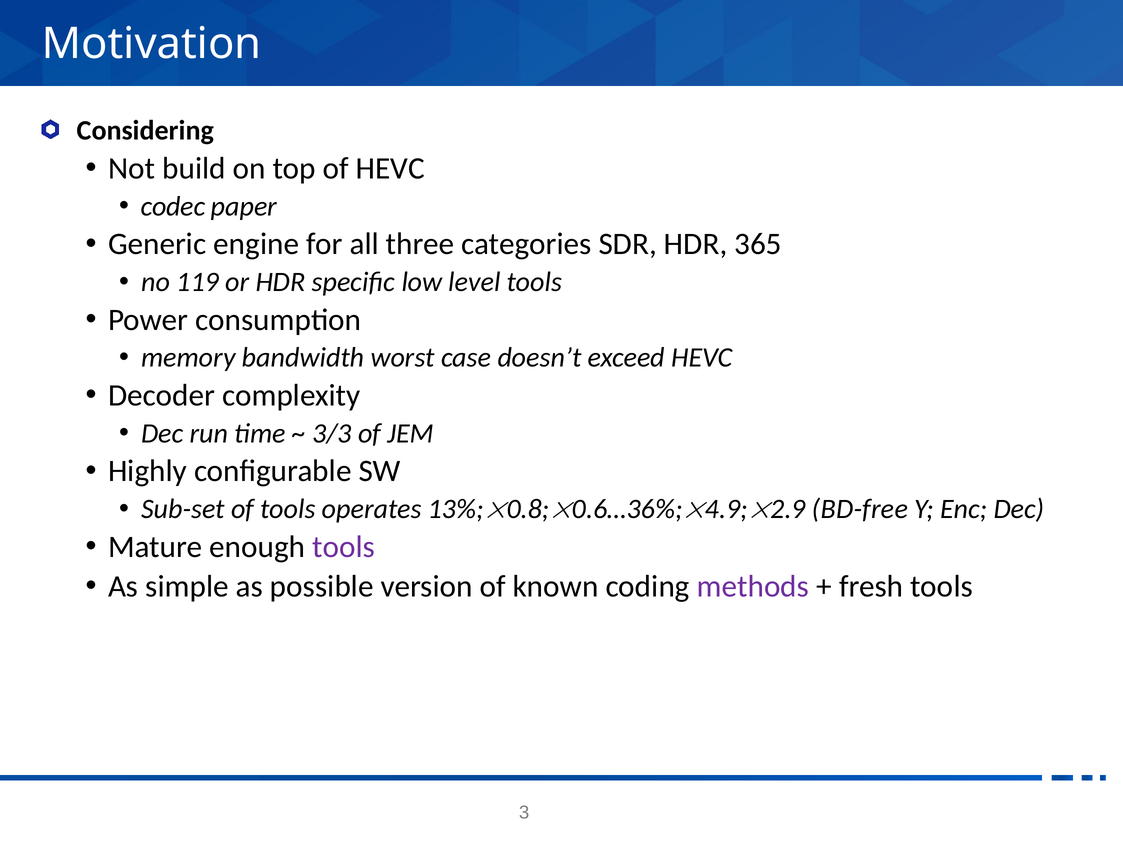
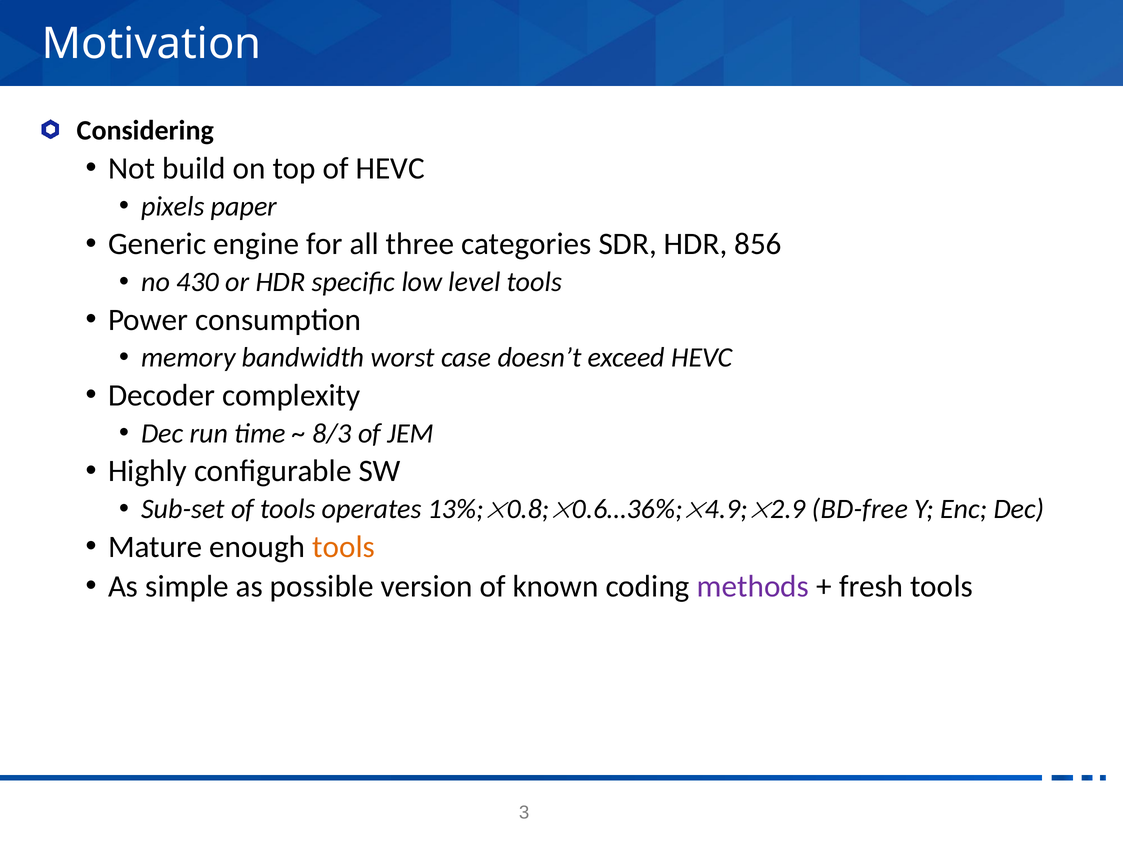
codec: codec -> pixels
365: 365 -> 856
119: 119 -> 430
3/3: 3/3 -> 8/3
tools at (344, 547) colour: purple -> orange
